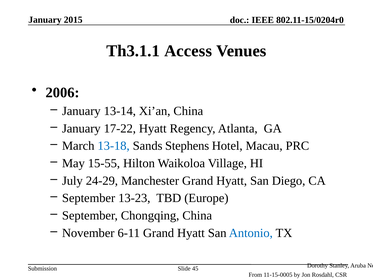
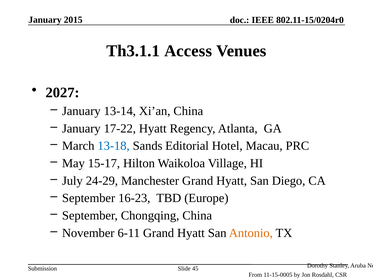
2006: 2006 -> 2027
Stephens: Stephens -> Editorial
15-55: 15-55 -> 15-17
13-23: 13-23 -> 16-23
Antonio colour: blue -> orange
